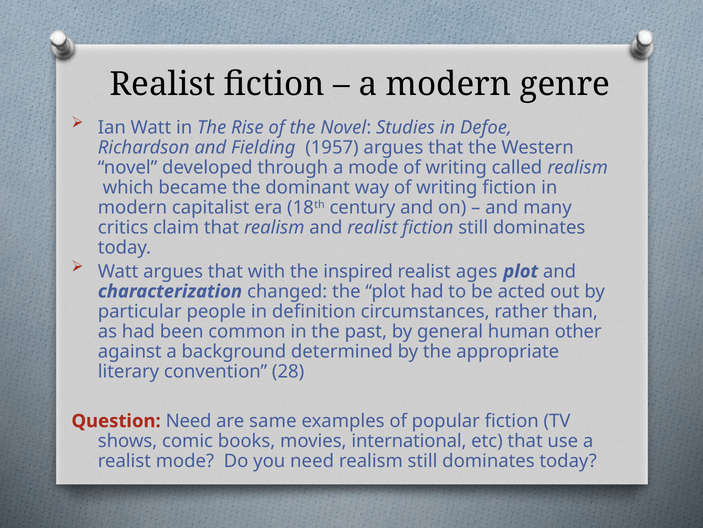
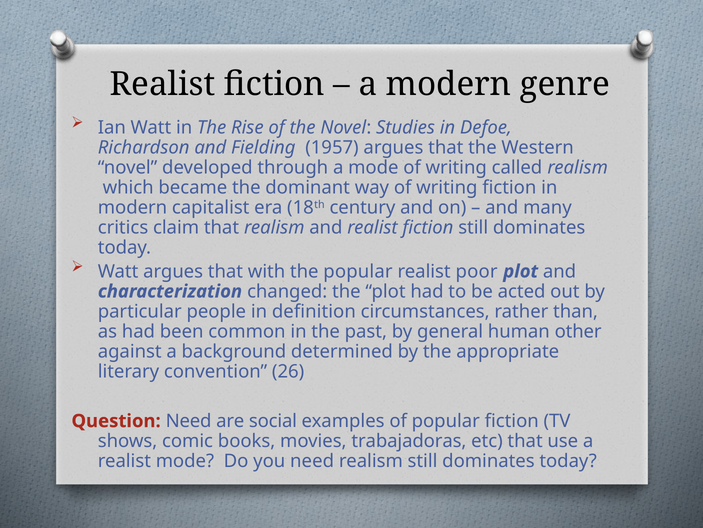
the inspired: inspired -> popular
ages: ages -> poor
28: 28 -> 26
same: same -> social
international: international -> trabajadoras
